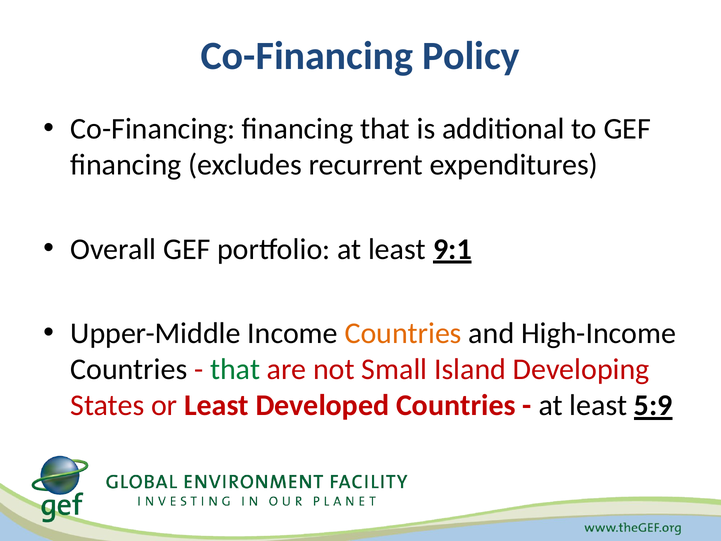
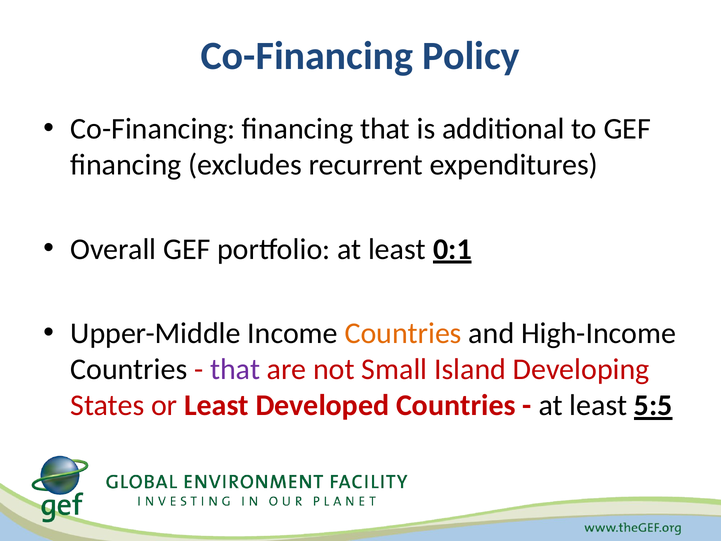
9:1: 9:1 -> 0:1
that at (235, 369) colour: green -> purple
5:9: 5:9 -> 5:5
